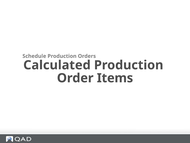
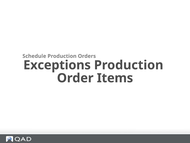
Calculated: Calculated -> Exceptions
